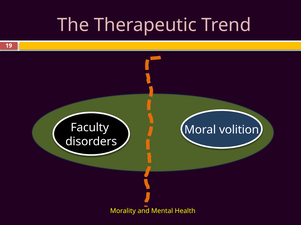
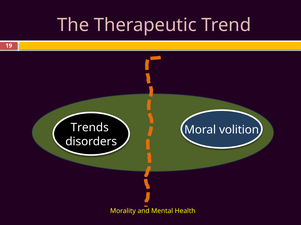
Faculty: Faculty -> Trends
